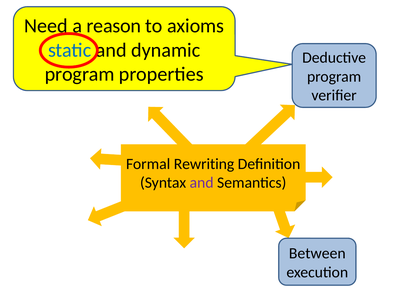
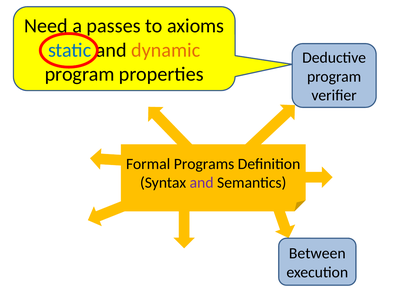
reason: reason -> passes
dynamic colour: black -> orange
Rewriting: Rewriting -> Programs
